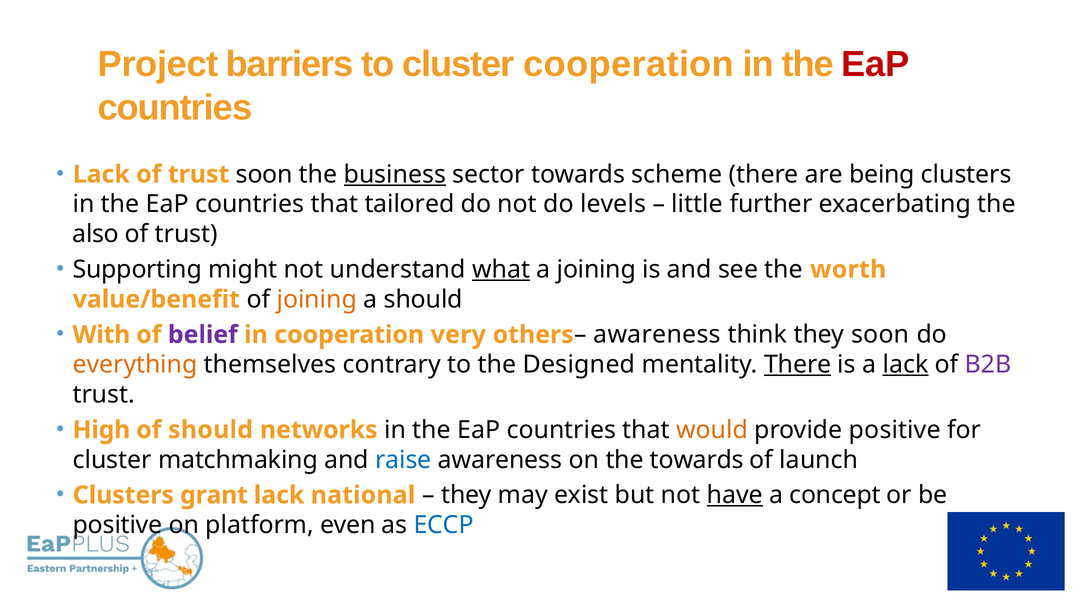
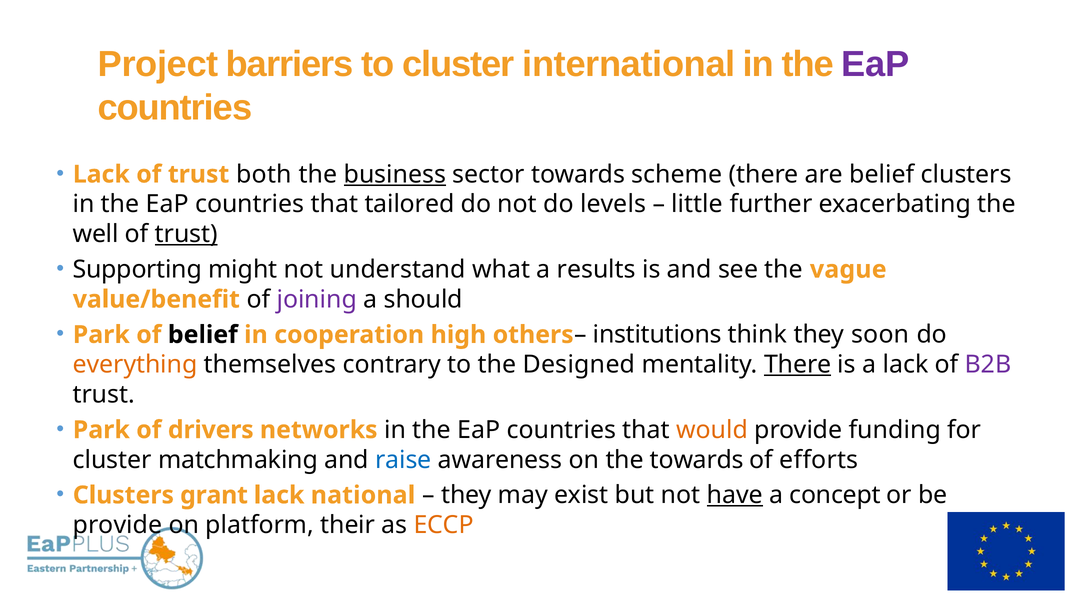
cluster cooperation: cooperation -> international
EaP at (875, 64) colour: red -> purple
trust soon: soon -> both
are being: being -> belief
also: also -> well
trust at (186, 234) underline: none -> present
what underline: present -> none
a joining: joining -> results
worth: worth -> vague
joining at (317, 299) colour: orange -> purple
With at (101, 335): With -> Park
belief at (203, 335) colour: purple -> black
very: very -> high
awareness at (657, 335): awareness -> institutions
lack at (906, 365) underline: present -> none
High at (101, 430): High -> Park
of should: should -> drivers
provide positive: positive -> funding
launch: launch -> efforts
positive at (118, 525): positive -> provide
even: even -> their
ECCP colour: blue -> orange
